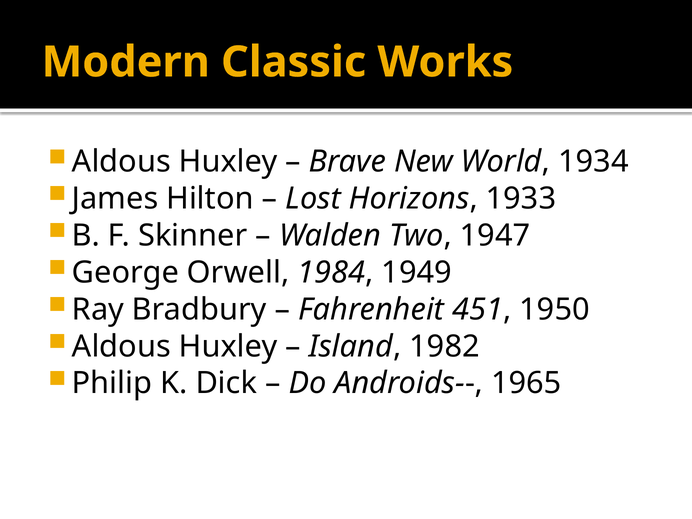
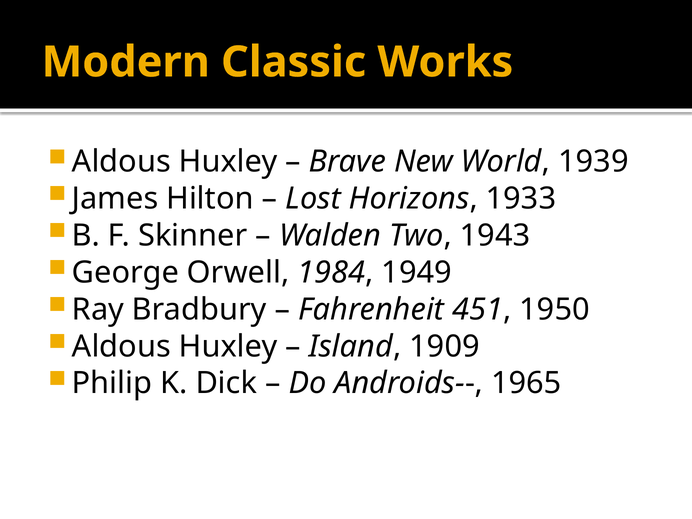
1934: 1934 -> 1939
1947: 1947 -> 1943
1982: 1982 -> 1909
